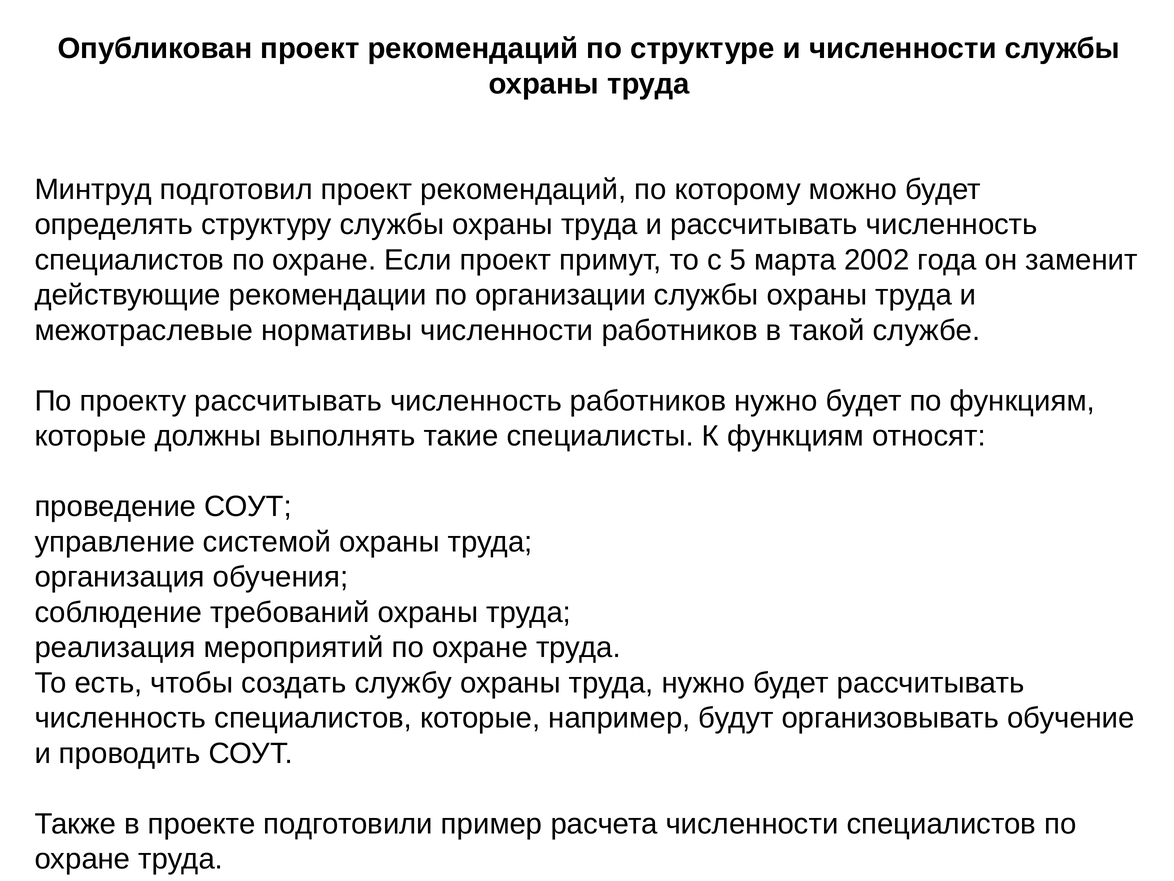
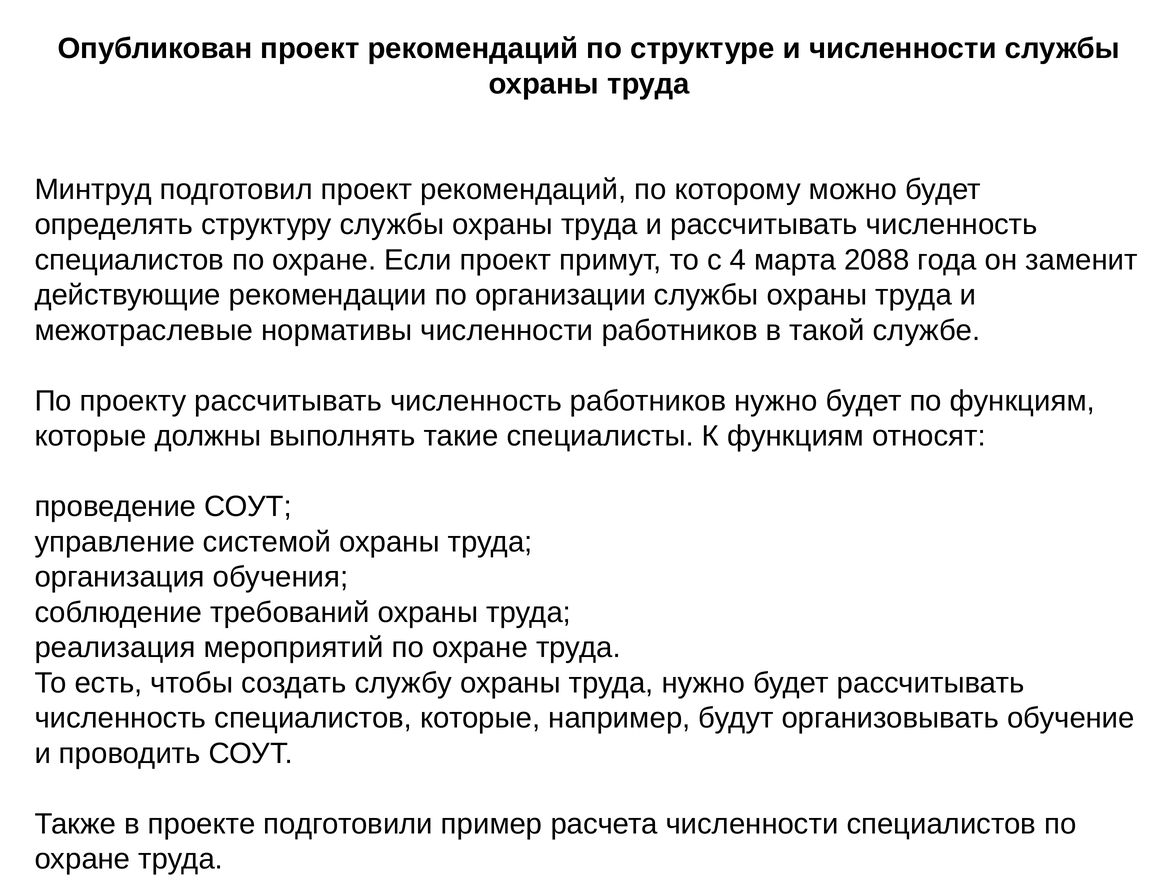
5: 5 -> 4
2002: 2002 -> 2088
